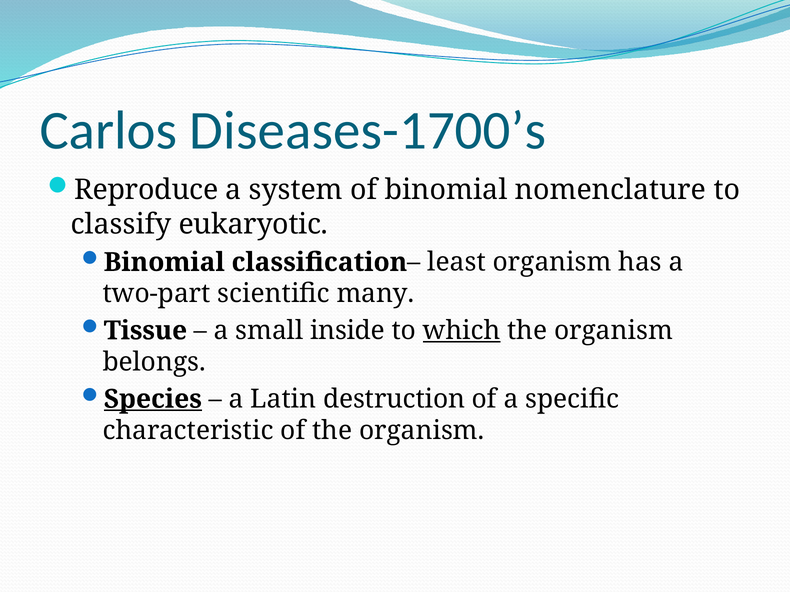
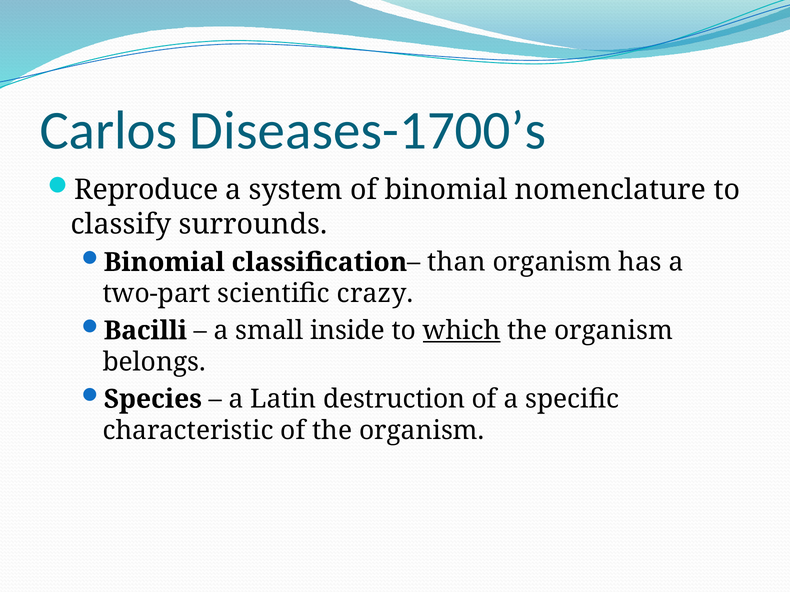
eukaryotic: eukaryotic -> surrounds
least: least -> than
many: many -> crazy
Tissue: Tissue -> Bacilli
Species underline: present -> none
